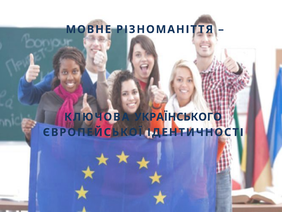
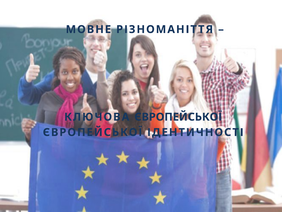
КЛЮЧОВА УКРАЇНСЬКОГО: УКРАЇНСЬКОГО -> ЄВРОПЕЙСЬКОЇ
